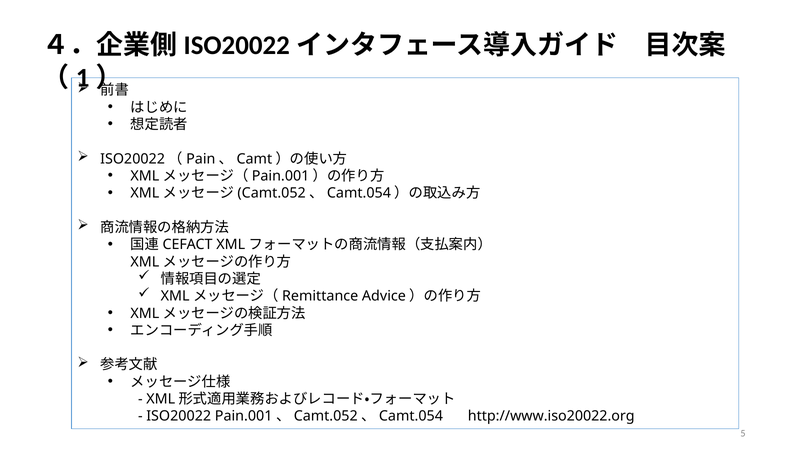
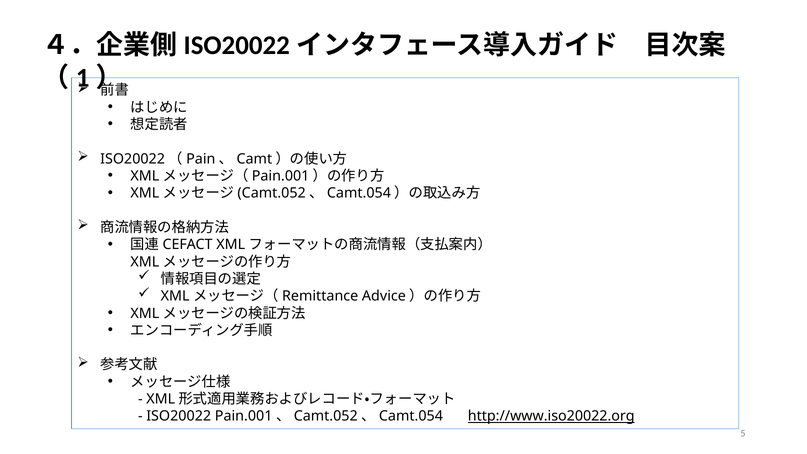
http://www.iso20022.org underline: none -> present
